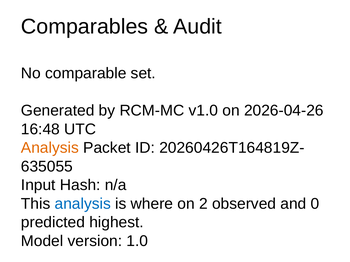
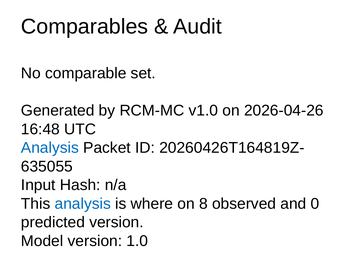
Analysis at (50, 148) colour: orange -> blue
2: 2 -> 8
predicted highest: highest -> version
